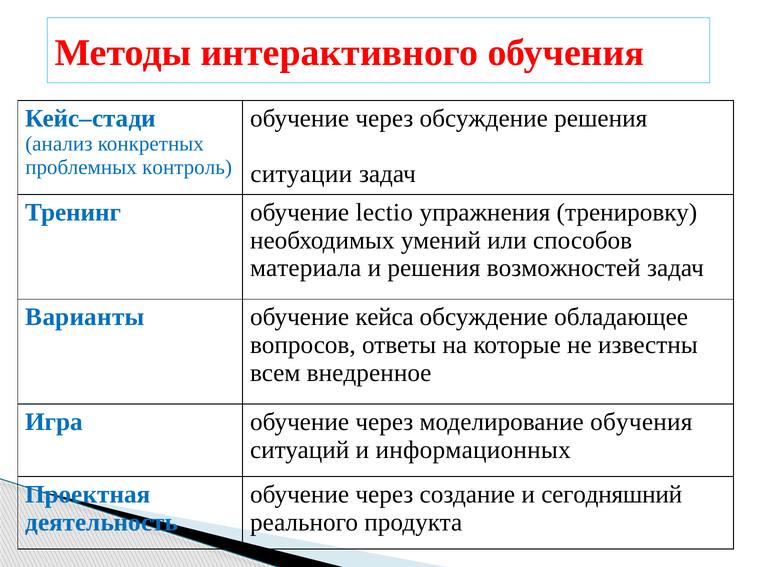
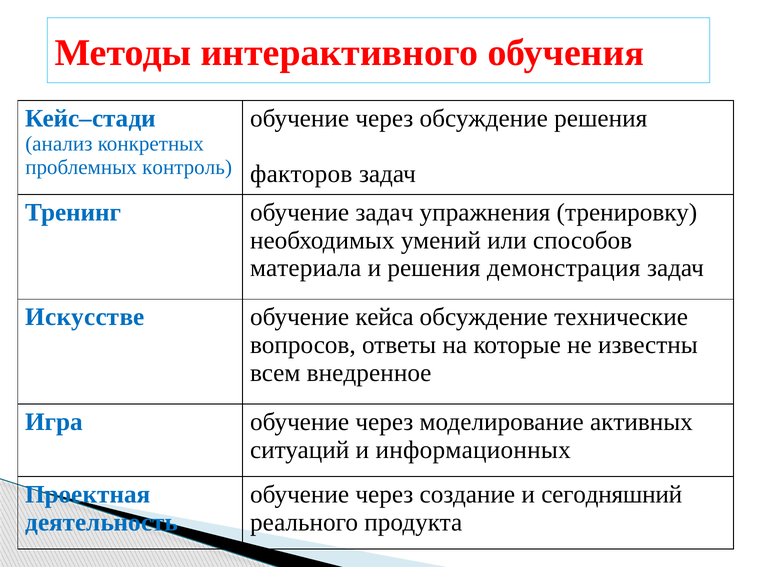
ситуации: ситуации -> факторов
обучение lectio: lectio -> задач
возможностей: возможностей -> демонстрация
Варианты: Варианты -> Искусстве
обладающее: обладающее -> технические
моделирование обучения: обучения -> активных
